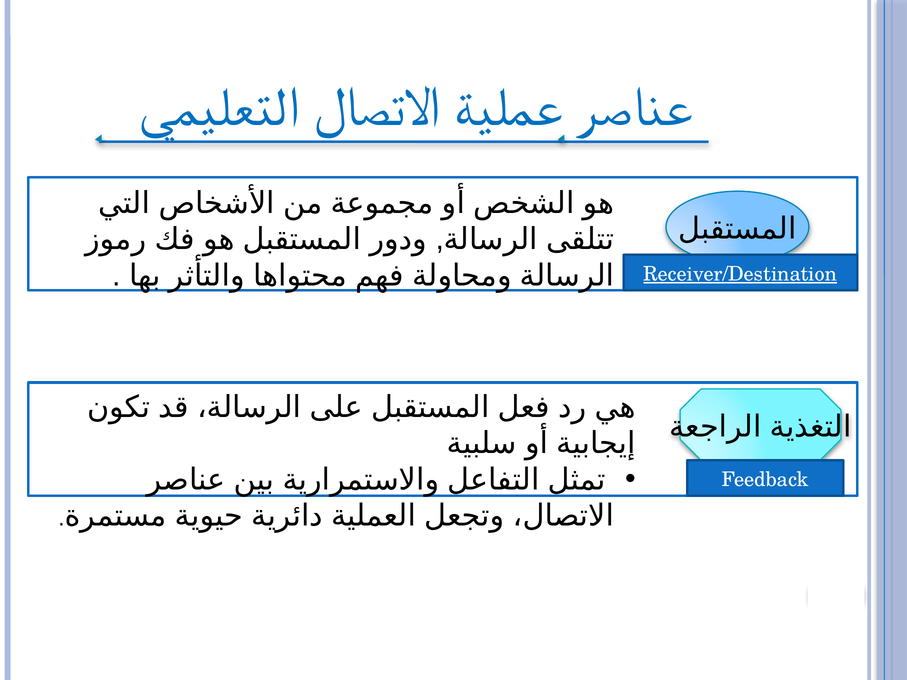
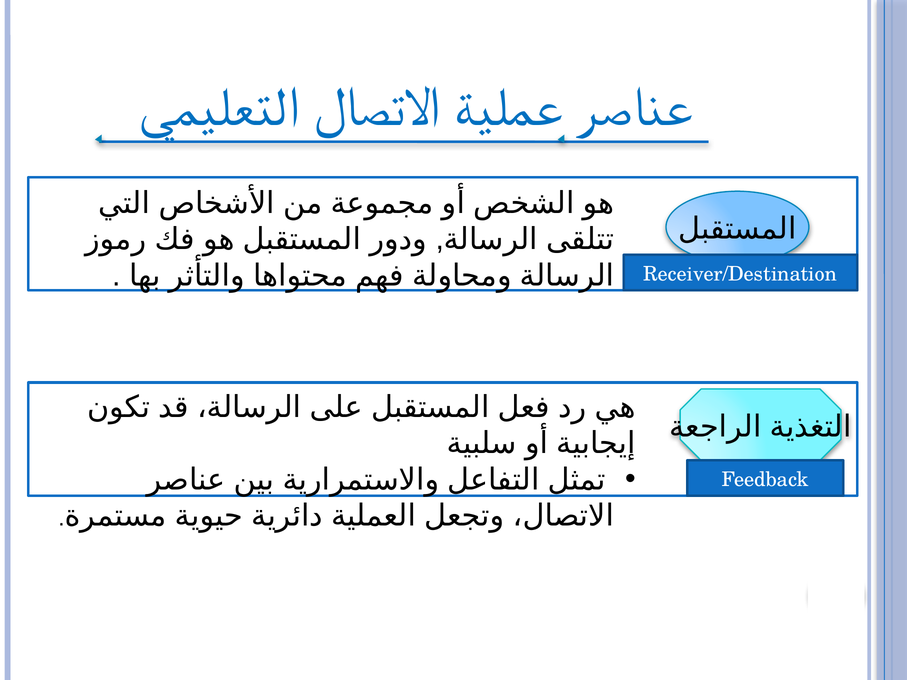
Receiver/Destination underline: present -> none
